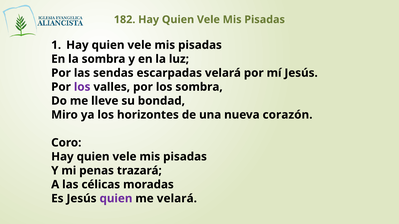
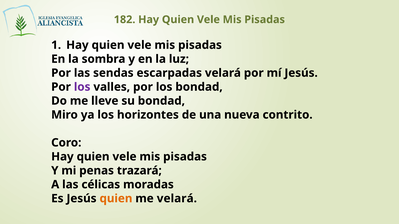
los sombra: sombra -> bondad
corazón: corazón -> contrito
quien at (116, 199) colour: purple -> orange
